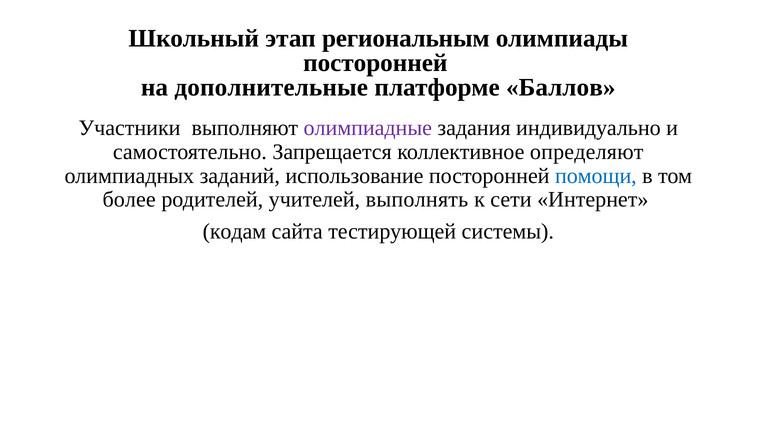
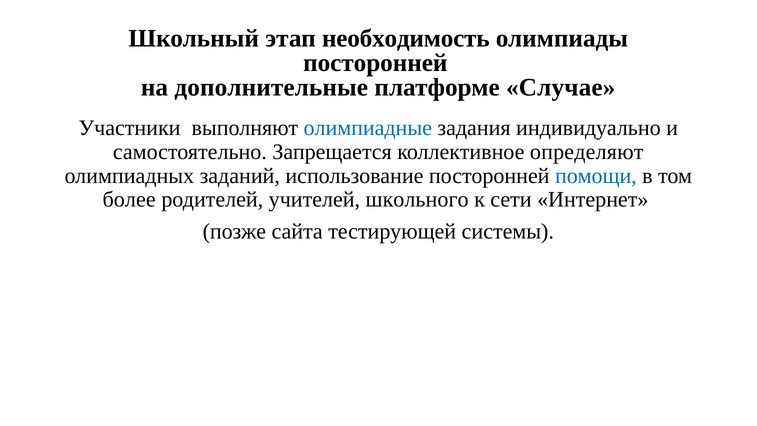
региональным: региональным -> необходимость
Баллов: Баллов -> Случае
олимпиадные colour: purple -> blue
выполнять: выполнять -> школьного
кодам: кодам -> позже
